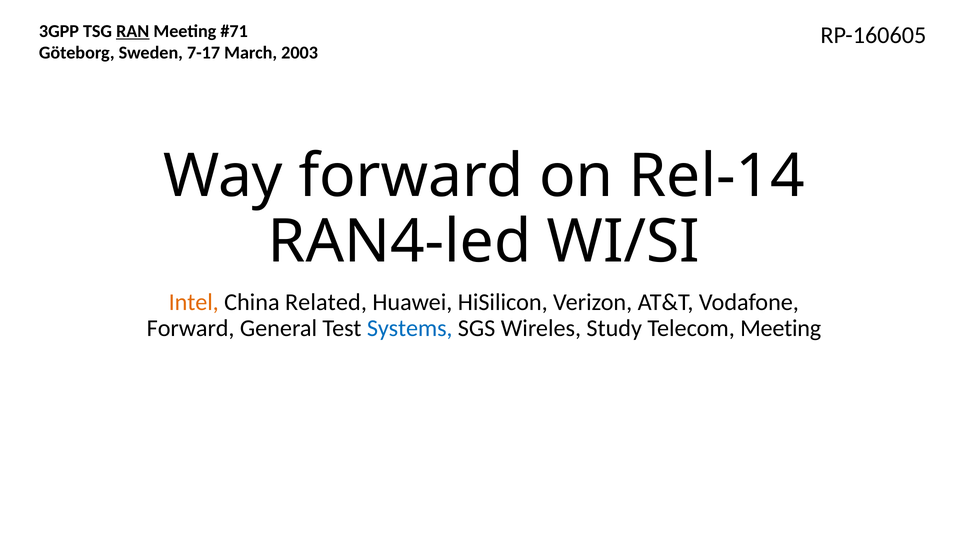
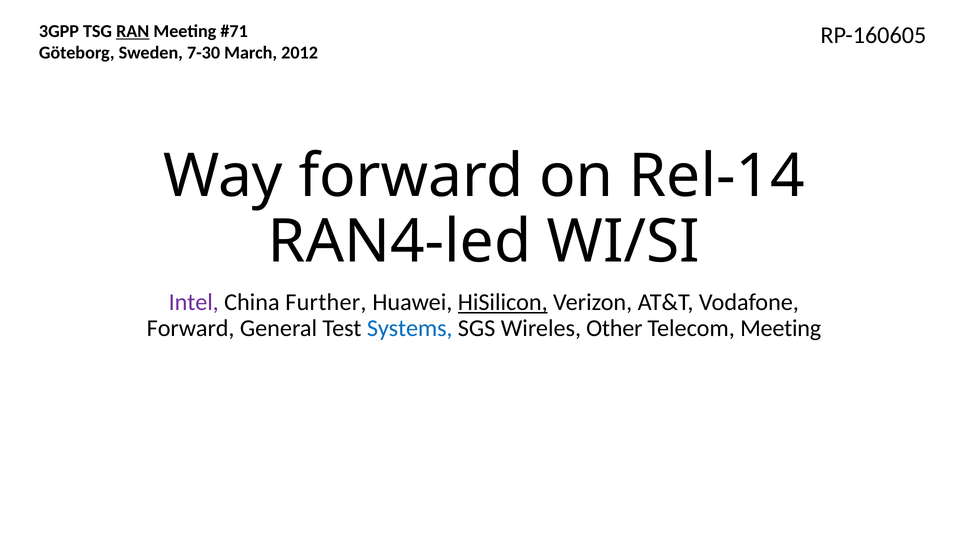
7-17: 7-17 -> 7-30
2003: 2003 -> 2012
Intel colour: orange -> purple
Related: Related -> Further
HiSilicon underline: none -> present
Study: Study -> Other
